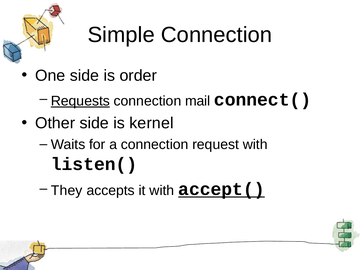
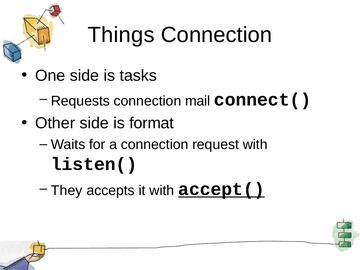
Simple: Simple -> Things
order: order -> tasks
Requests underline: present -> none
kernel: kernel -> format
